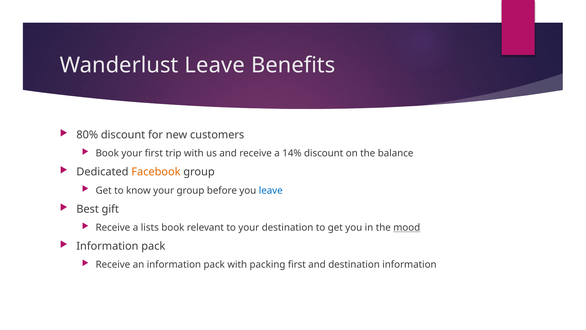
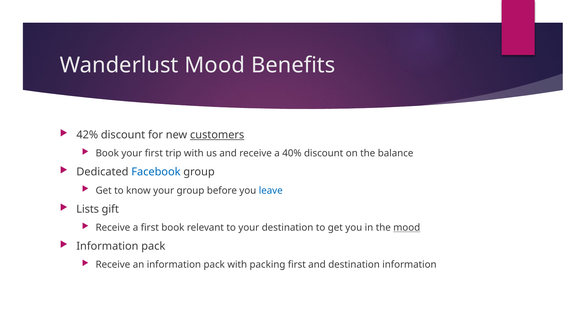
Wanderlust Leave: Leave -> Mood
80%: 80% -> 42%
customers underline: none -> present
14%: 14% -> 40%
Facebook colour: orange -> blue
Best: Best -> Lists
a lists: lists -> first
